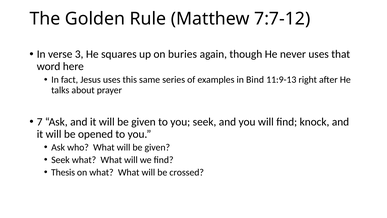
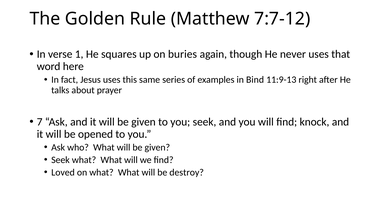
3: 3 -> 1
Thesis: Thesis -> Loved
crossed: crossed -> destroy
